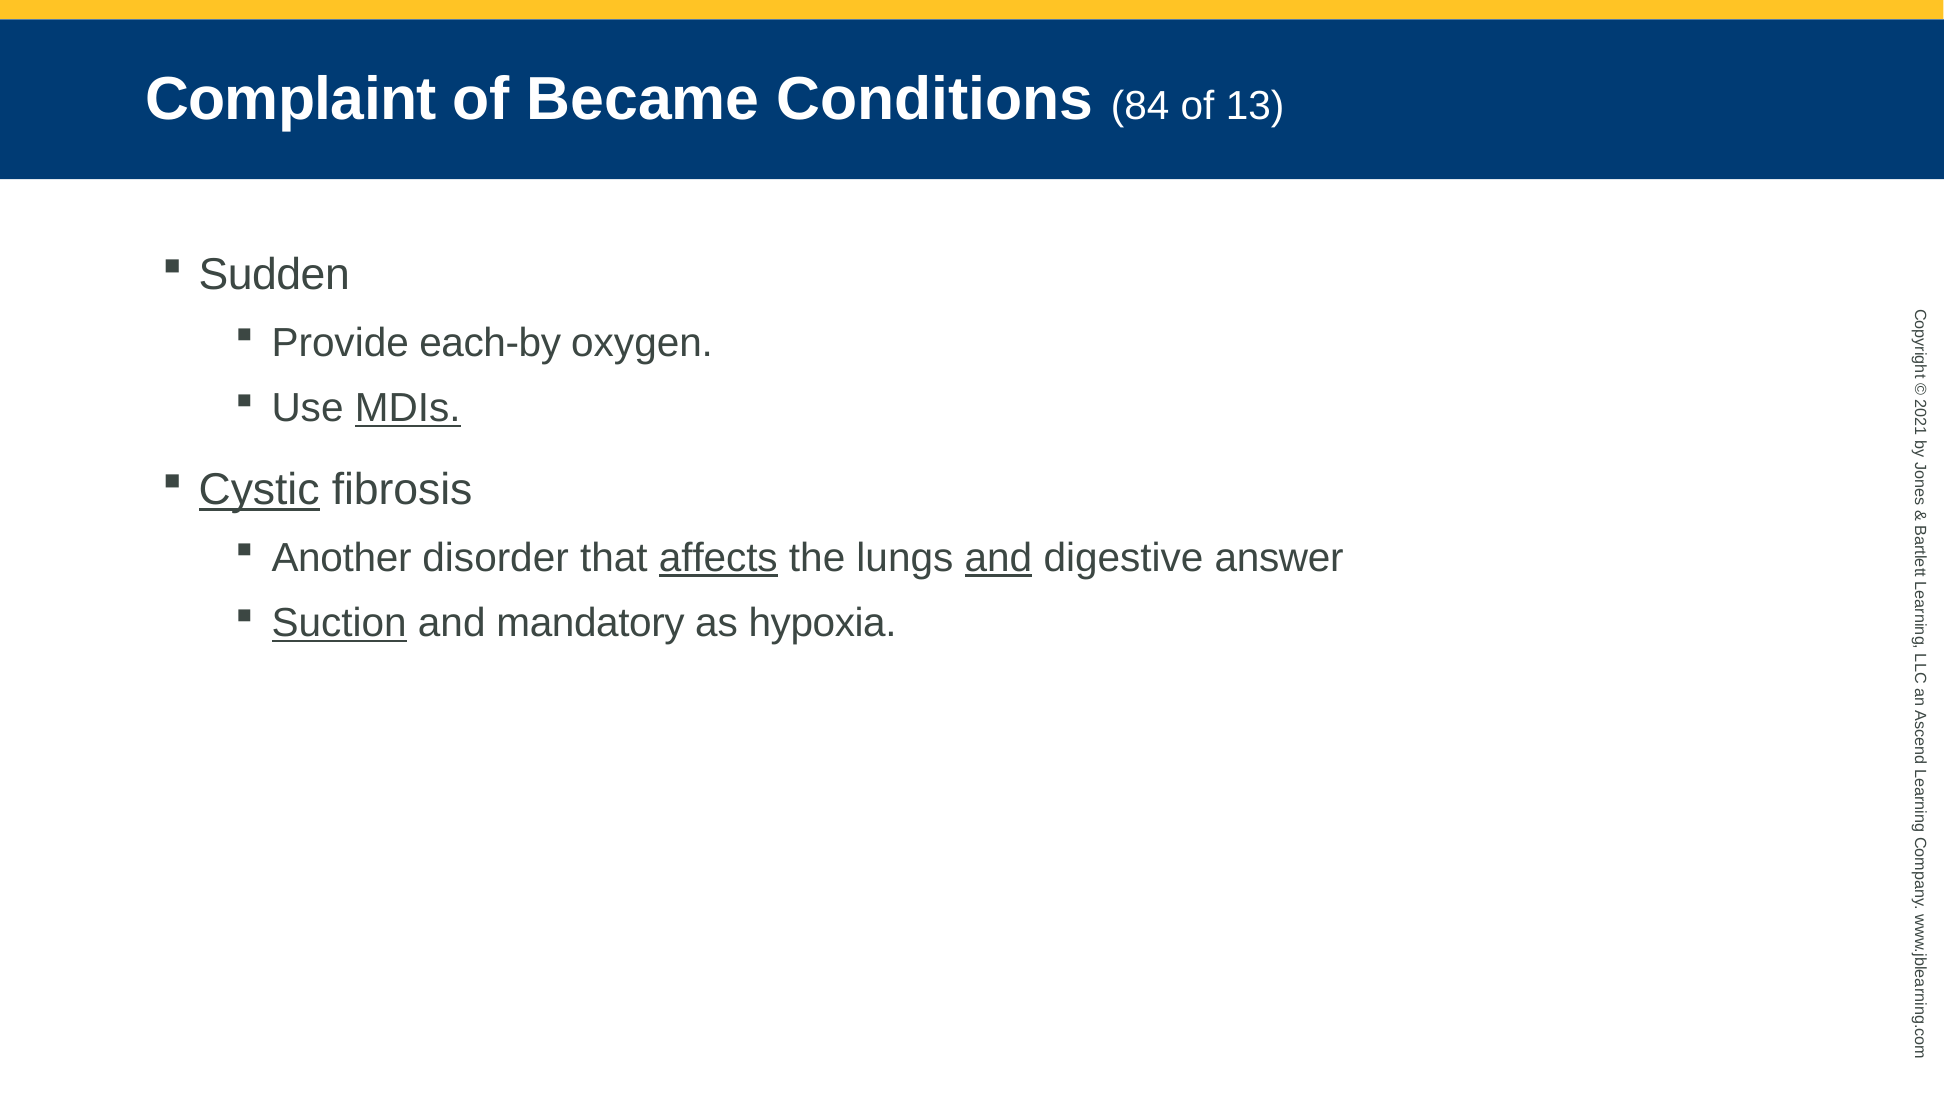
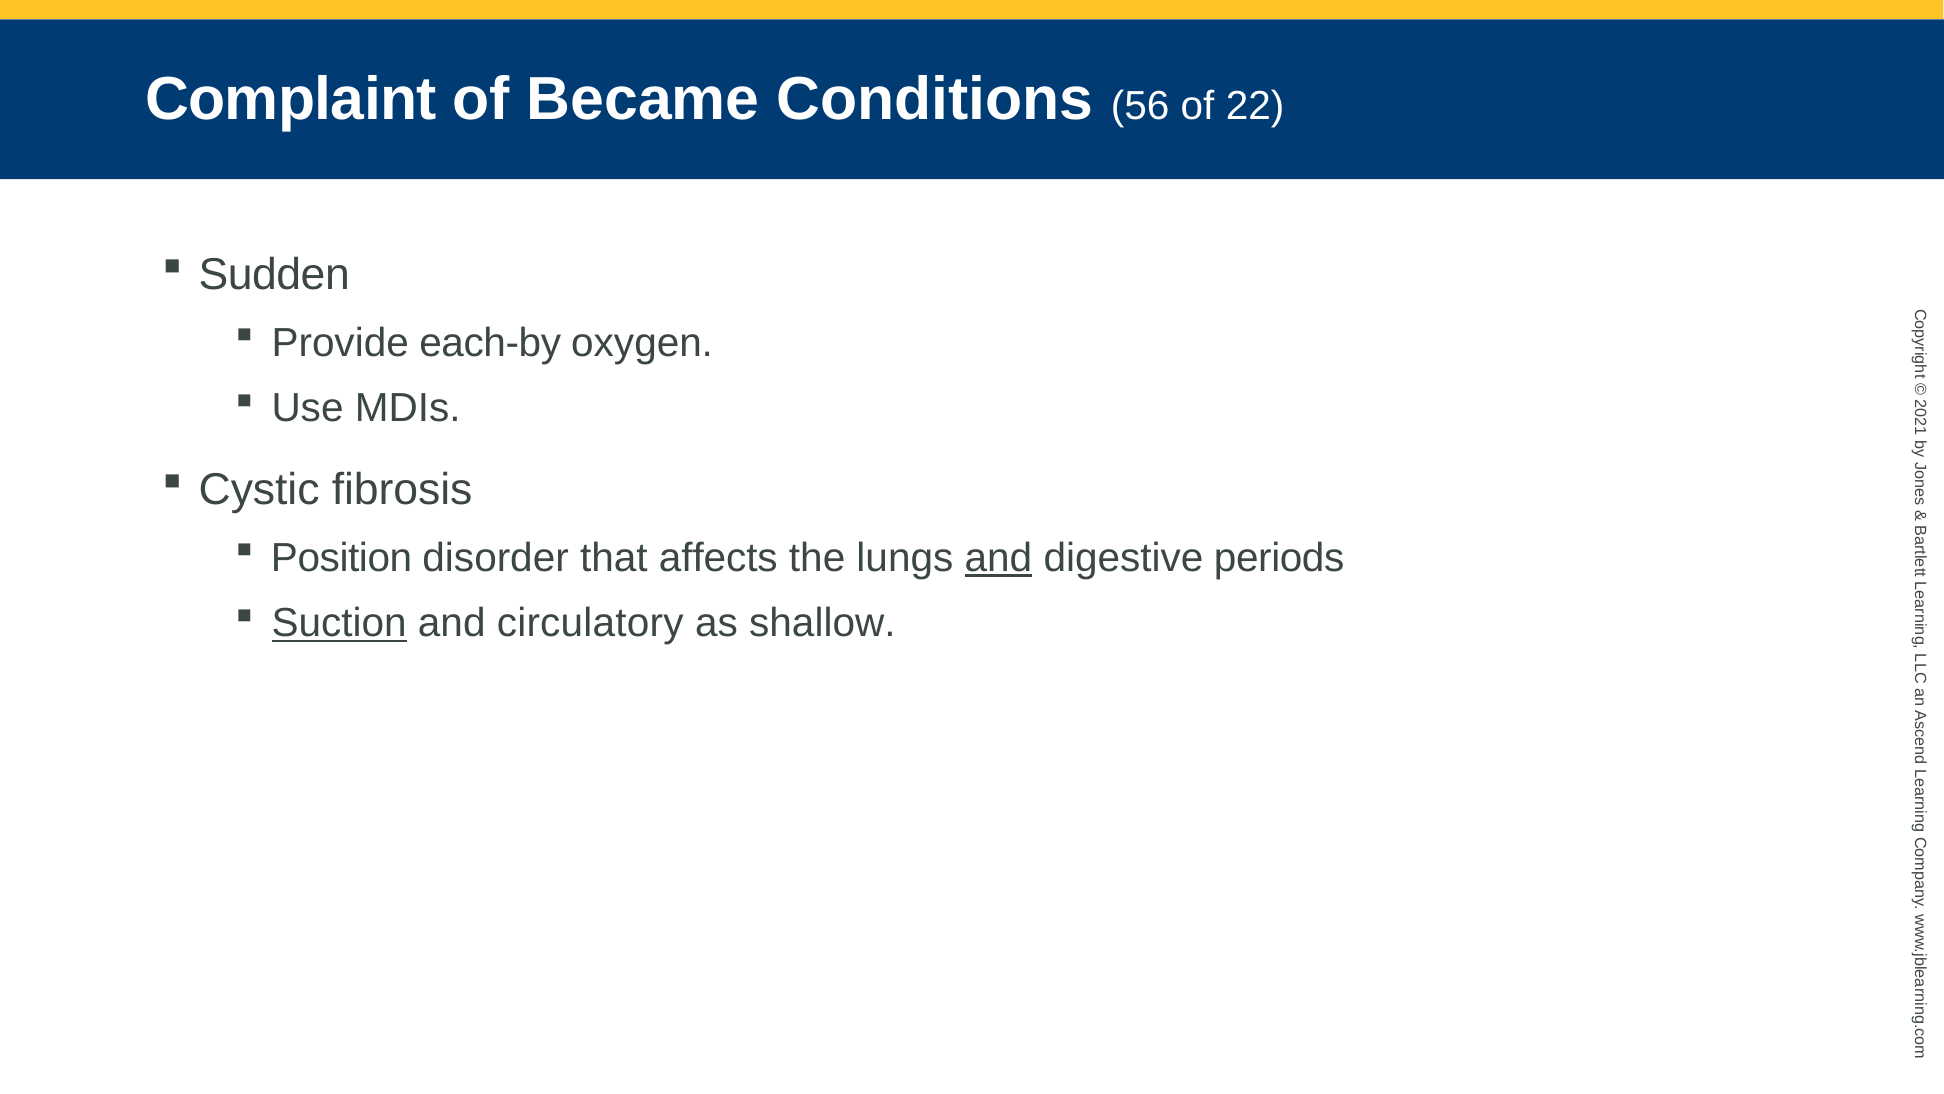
84: 84 -> 56
13: 13 -> 22
MDIs underline: present -> none
Cystic underline: present -> none
Another: Another -> Position
affects underline: present -> none
answer: answer -> periods
mandatory: mandatory -> circulatory
hypoxia: hypoxia -> shallow
